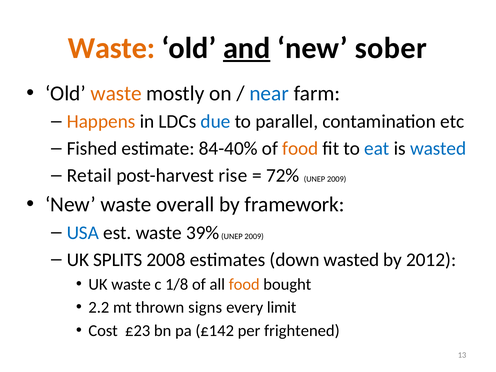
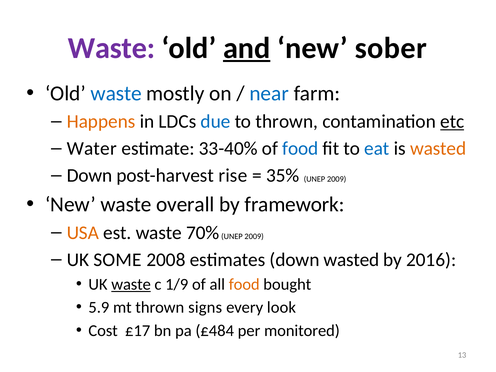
Waste at (111, 48) colour: orange -> purple
waste at (116, 93) colour: orange -> blue
to parallel: parallel -> thrown
etc underline: none -> present
Fished: Fished -> Water
84-40%: 84-40% -> 33-40%
food at (300, 149) colour: orange -> blue
wasted at (438, 149) colour: blue -> orange
Retail at (89, 176): Retail -> Down
72%: 72% -> 35%
USA colour: blue -> orange
39%: 39% -> 70%
SPLITS: SPLITS -> SOME
2012: 2012 -> 2016
waste at (131, 284) underline: none -> present
1/8: 1/8 -> 1/9
2.2: 2.2 -> 5.9
limit: limit -> look
£23: £23 -> £17
£142: £142 -> £484
frightened: frightened -> monitored
